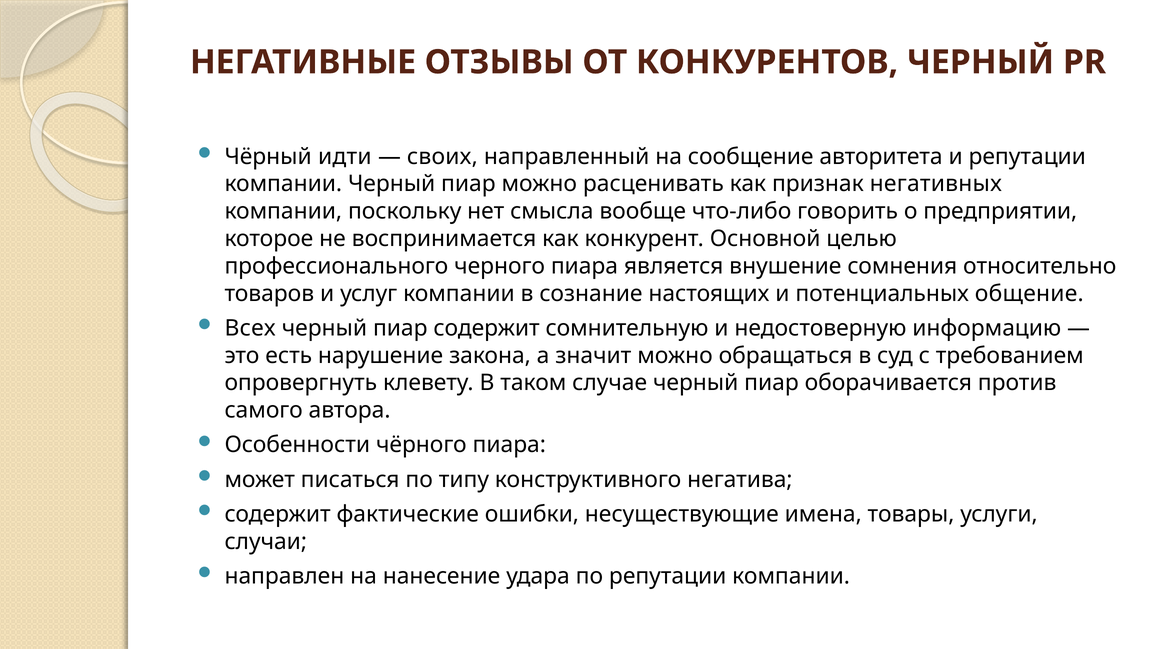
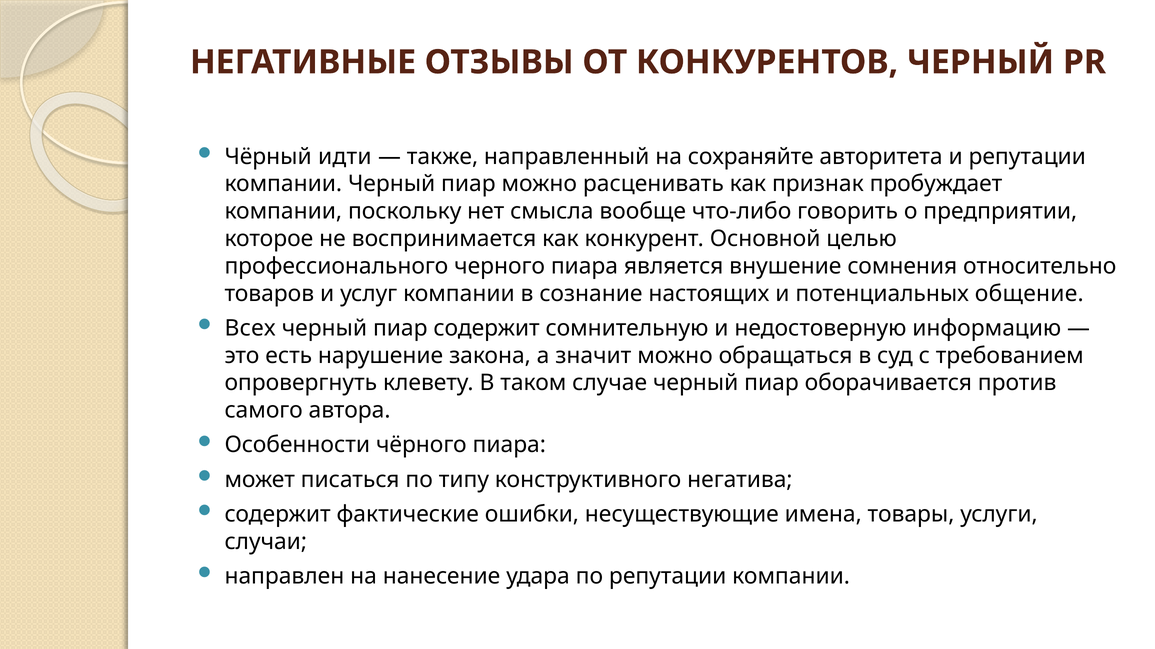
своих: своих -> также
сообщение: сообщение -> сохраняйте
негативных: негативных -> пробуждает
